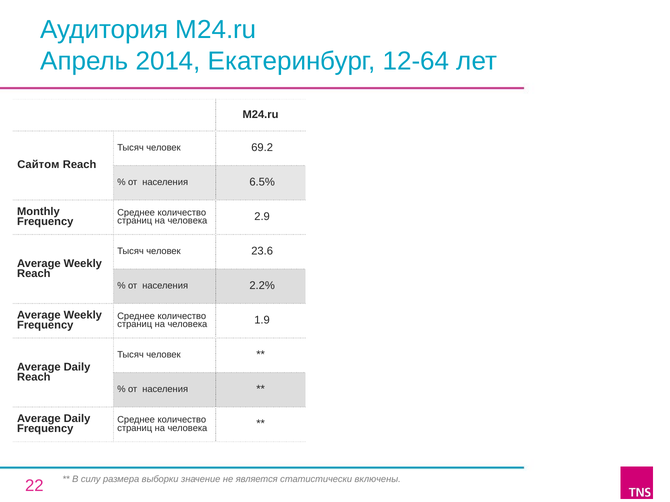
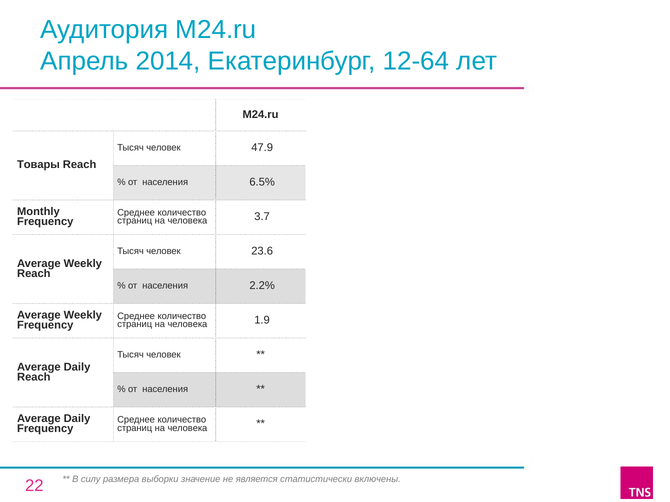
69.2: 69.2 -> 47.9
Сайтом: Сайтом -> Товары
2.9: 2.9 -> 3.7
